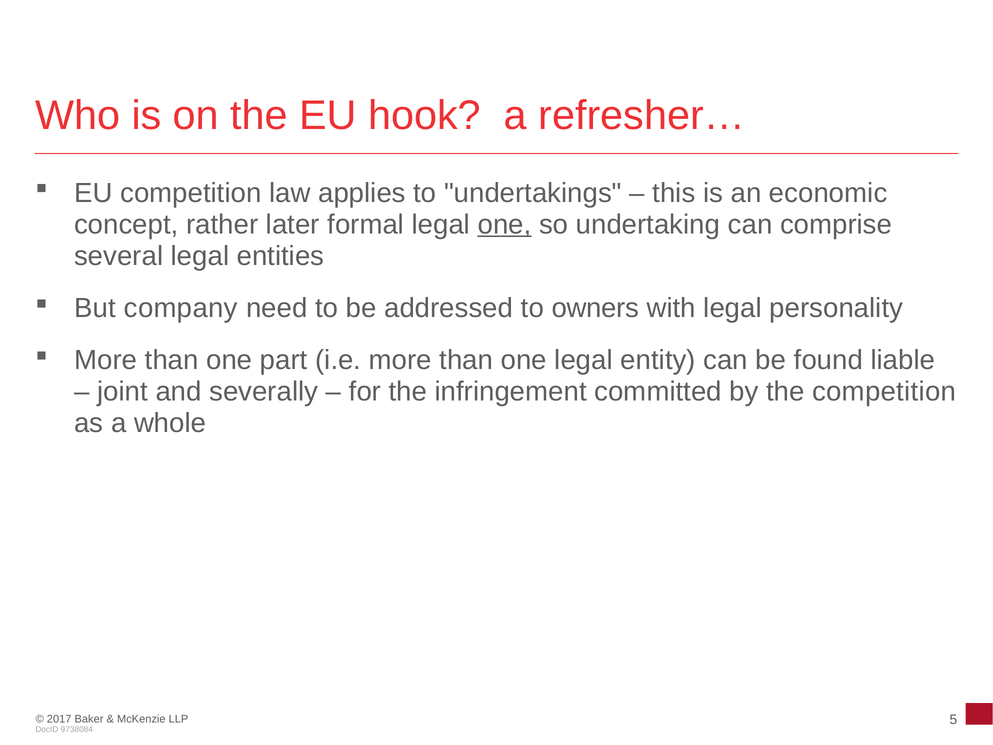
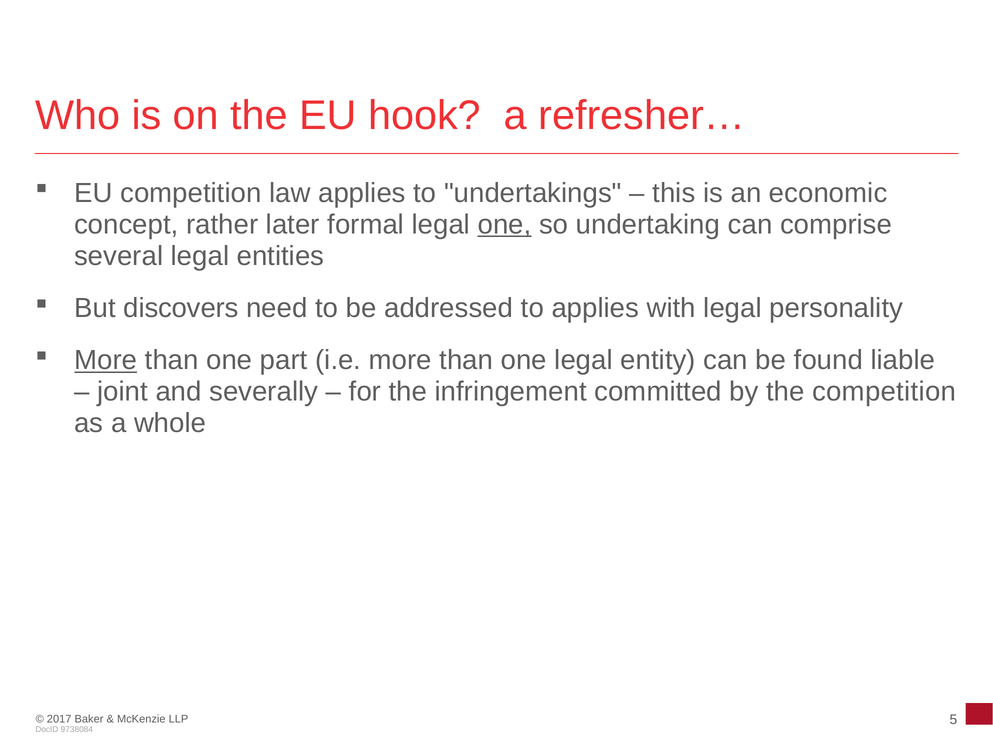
company: company -> discovers
to owners: owners -> applies
More at (106, 360) underline: none -> present
